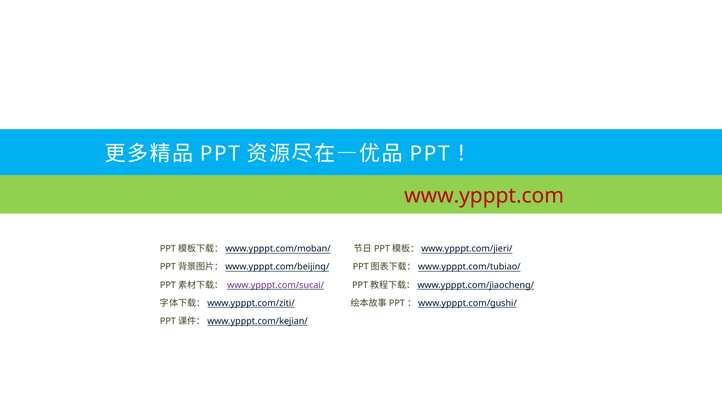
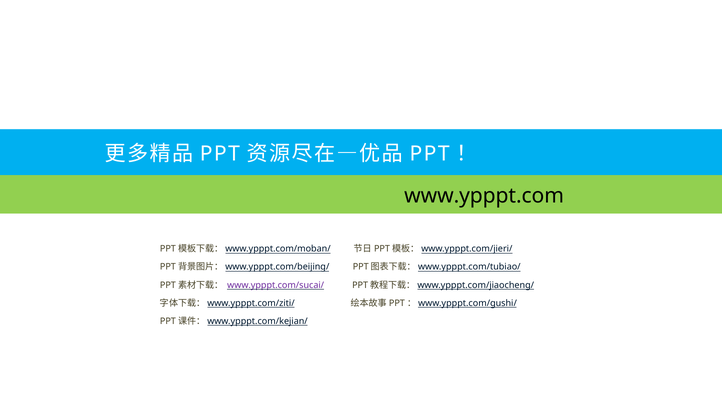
www.ypppt.com colour: red -> black
